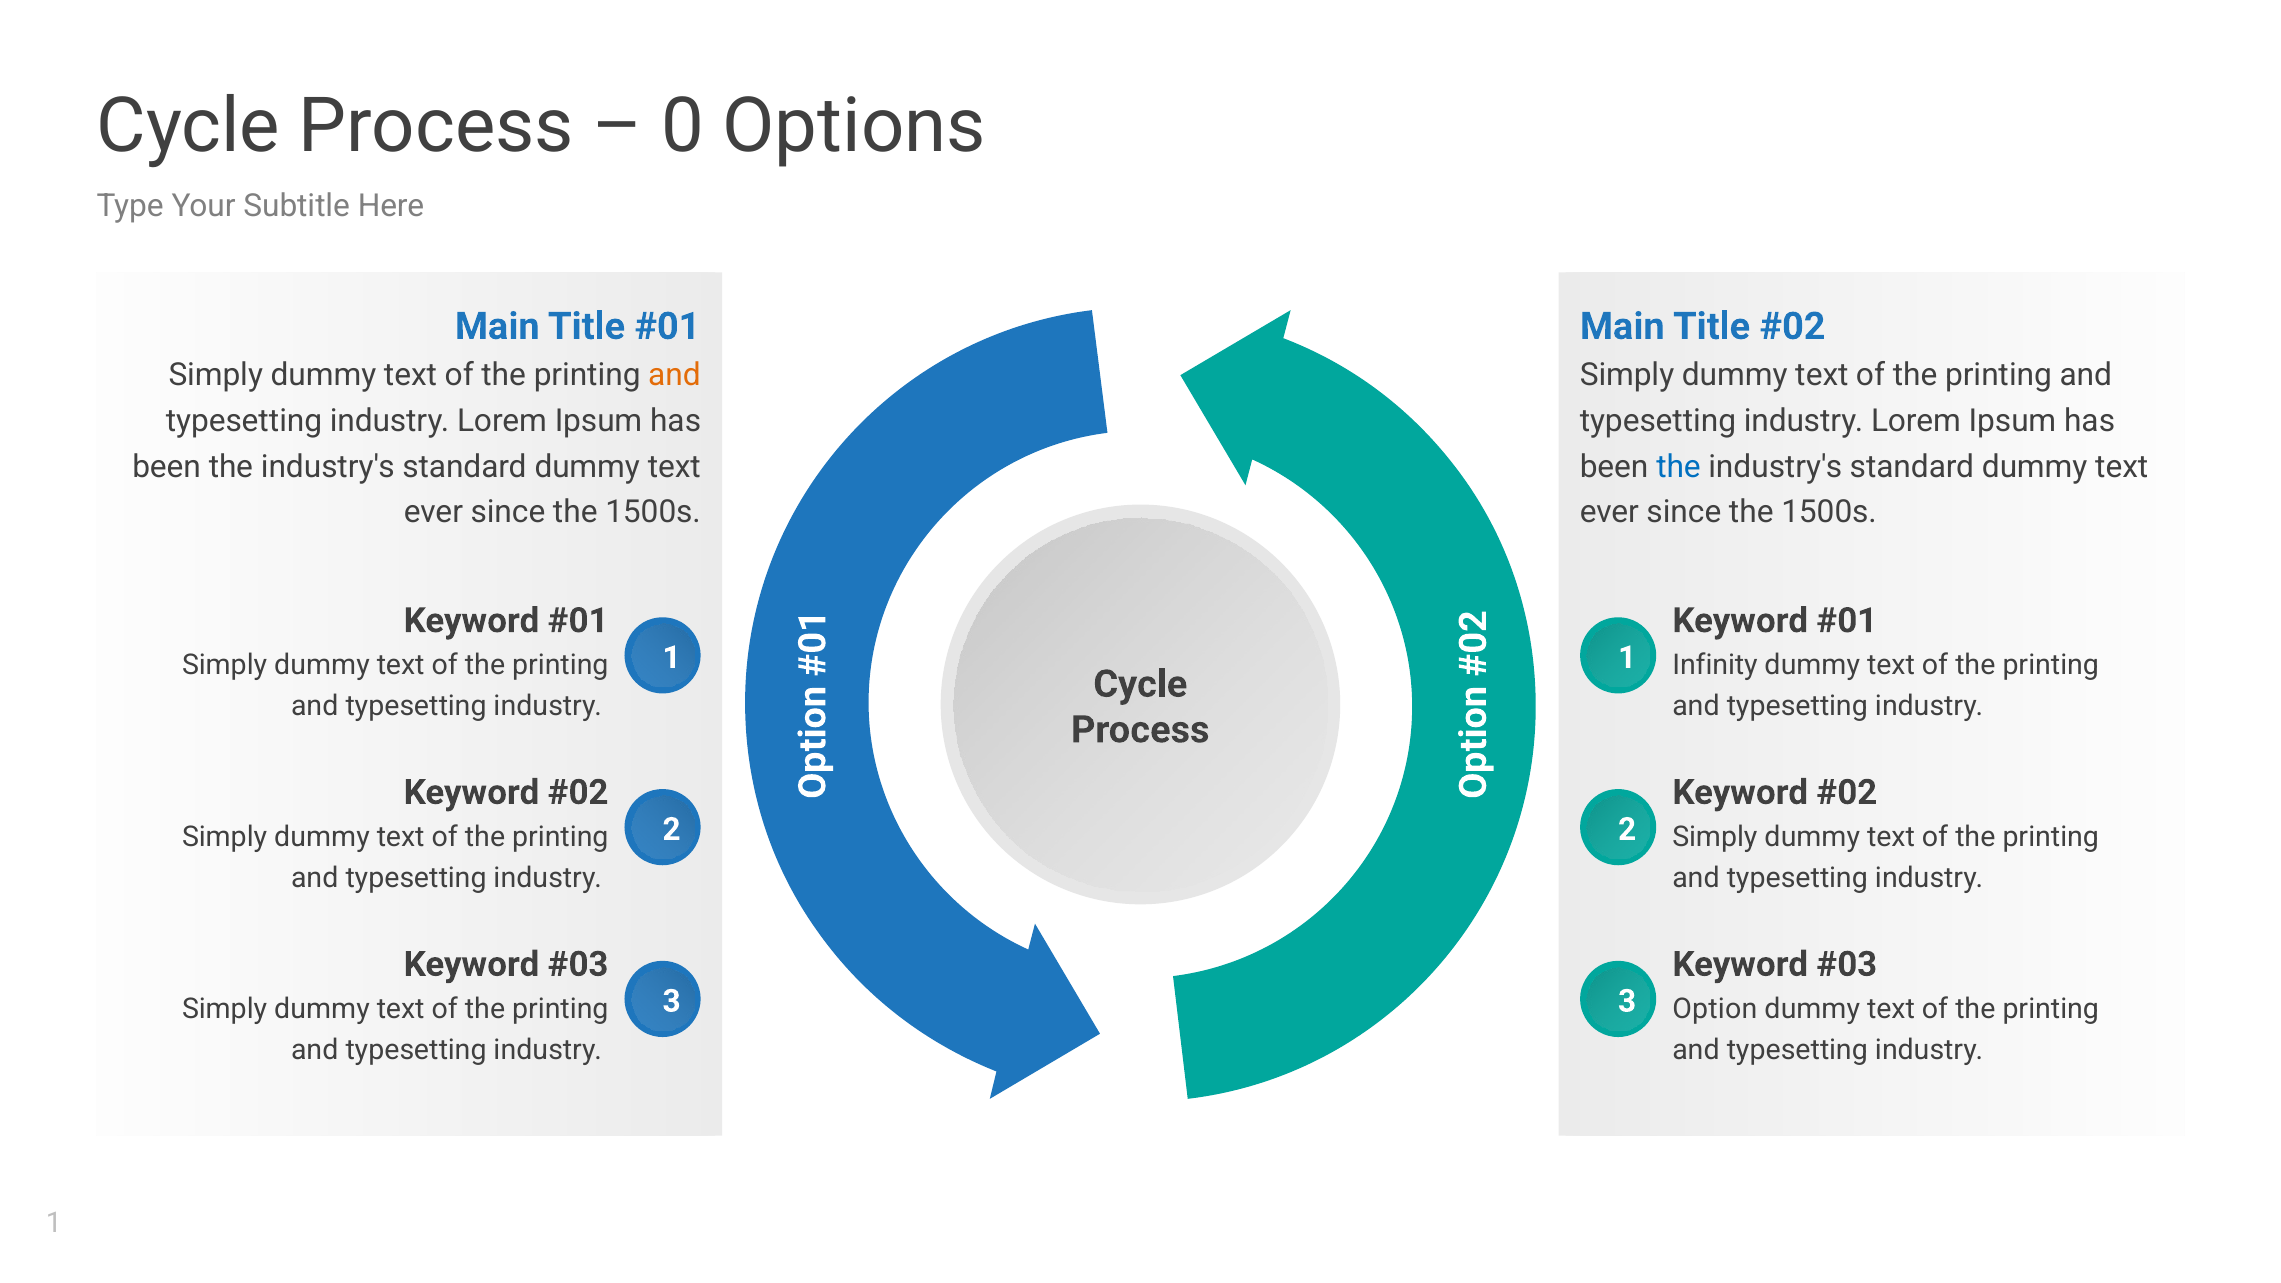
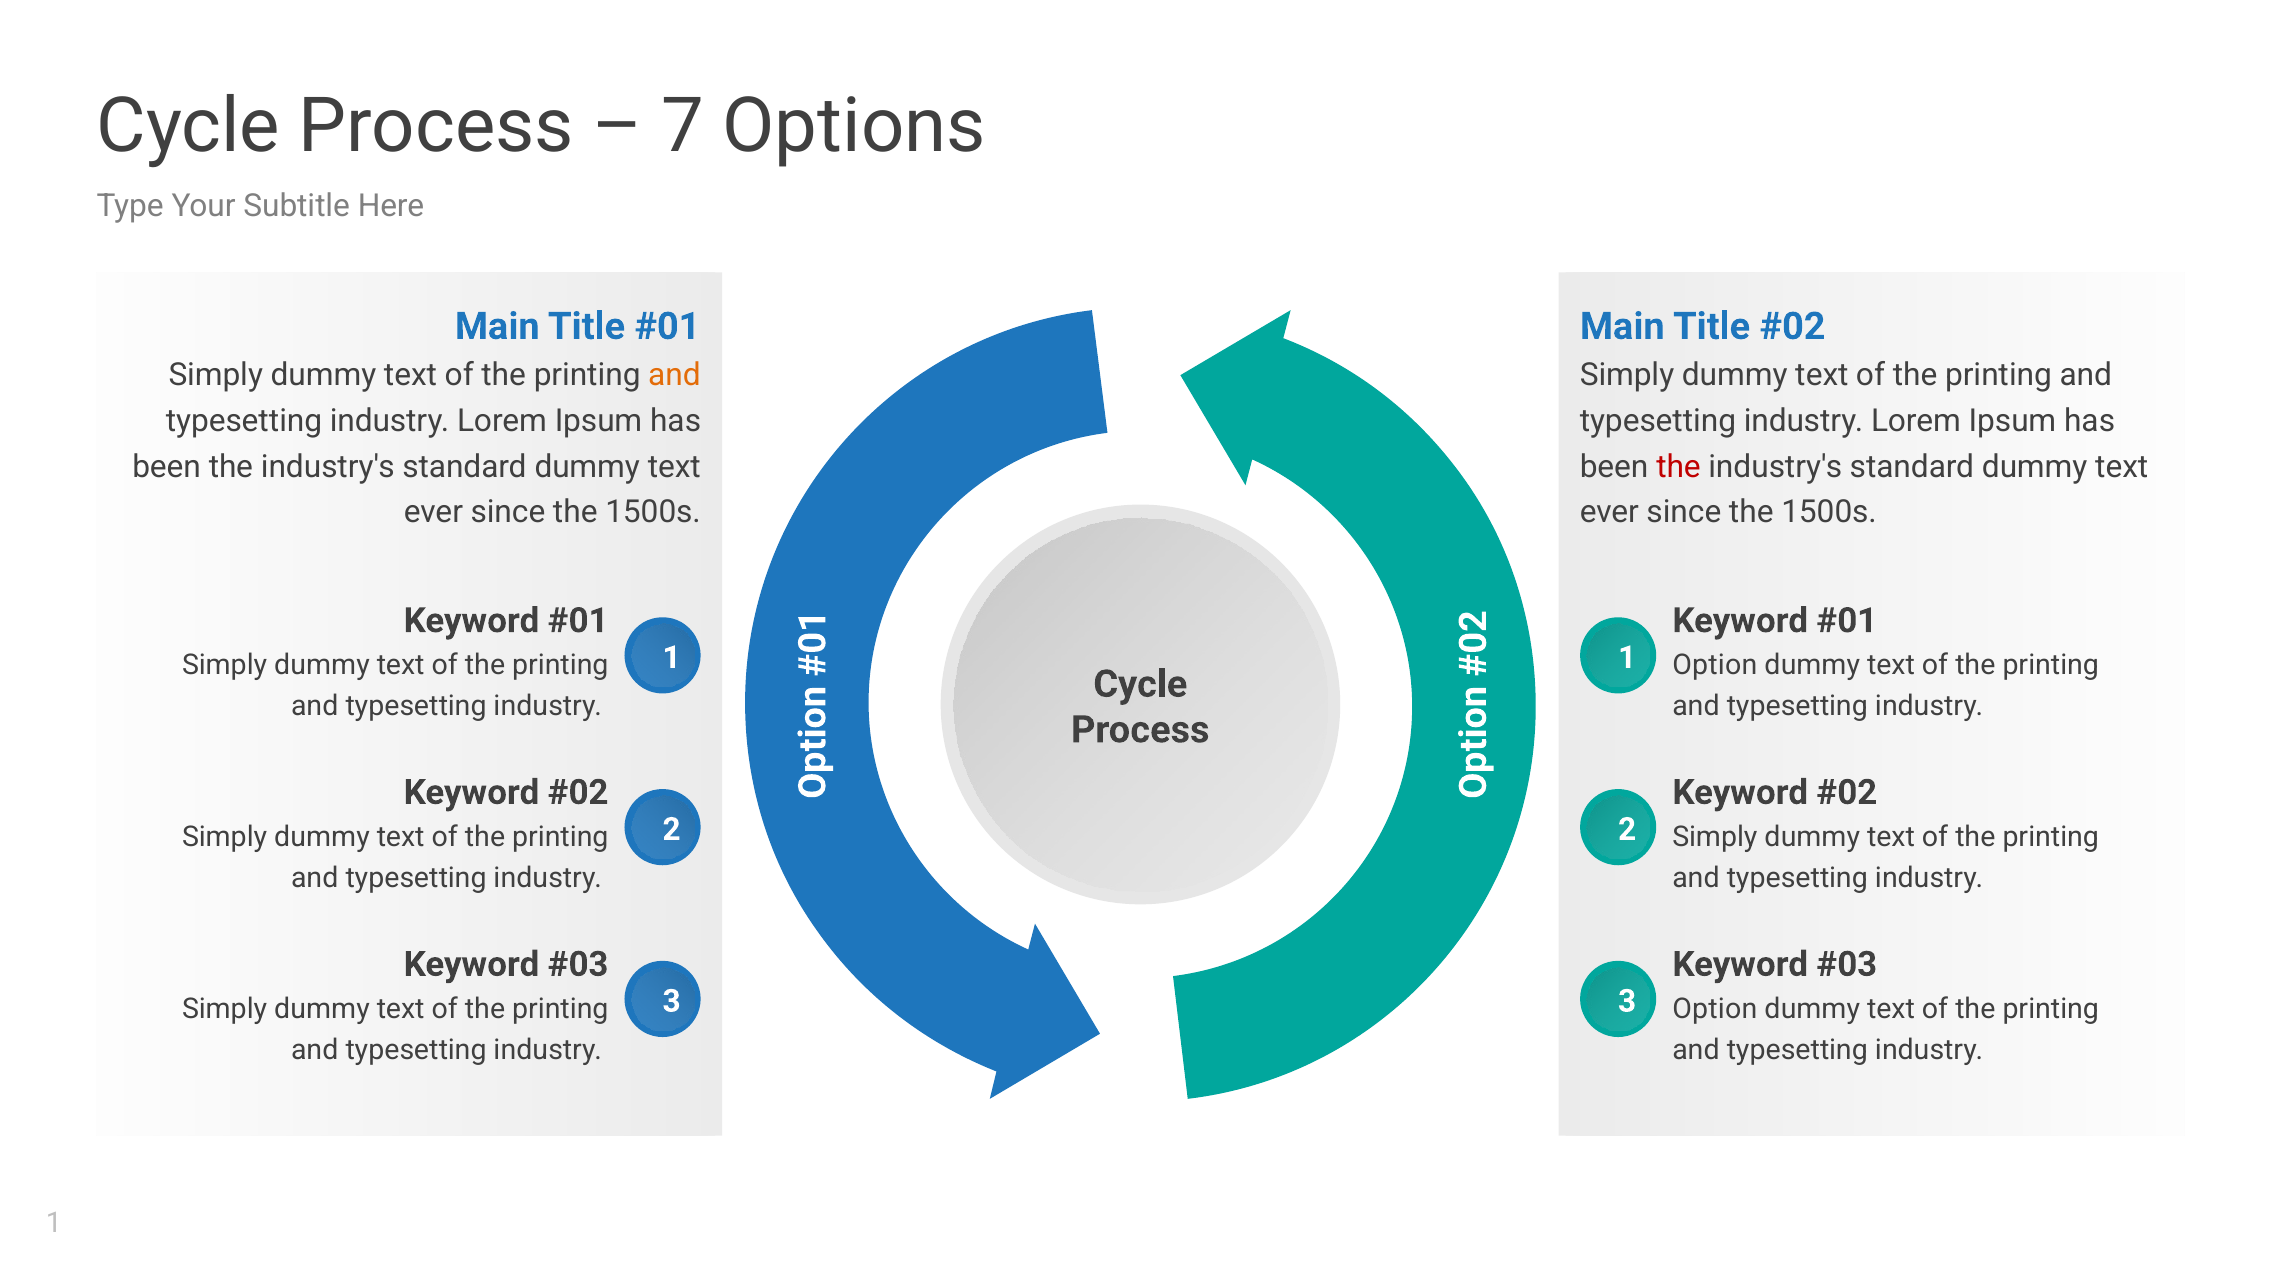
0 at (683, 127): 0 -> 7
the at (1678, 467) colour: blue -> red
Infinity at (1715, 665): Infinity -> Option
